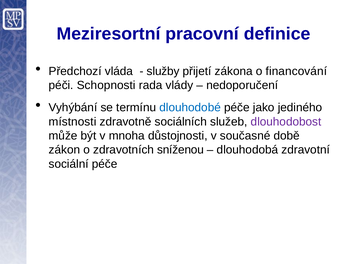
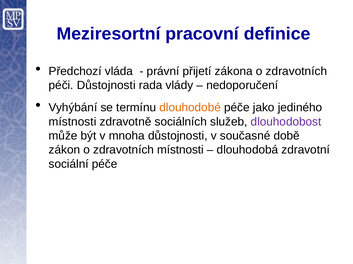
služby: služby -> právní
zákona o financování: financování -> zdravotních
péči Schopnosti: Schopnosti -> Důstojnosti
dlouhodobé colour: blue -> orange
zdravotních sníženou: sníženou -> místnosti
